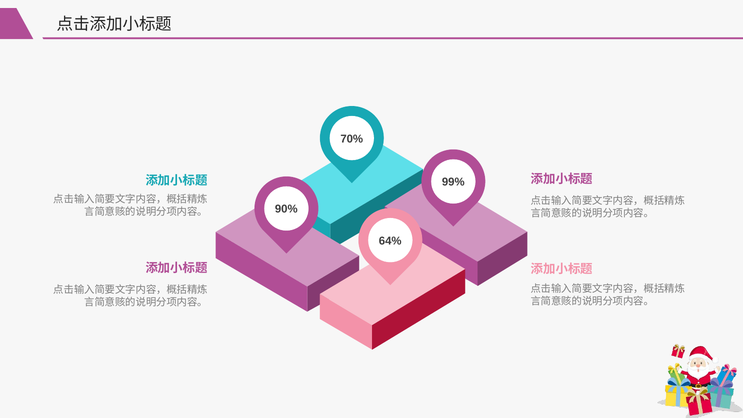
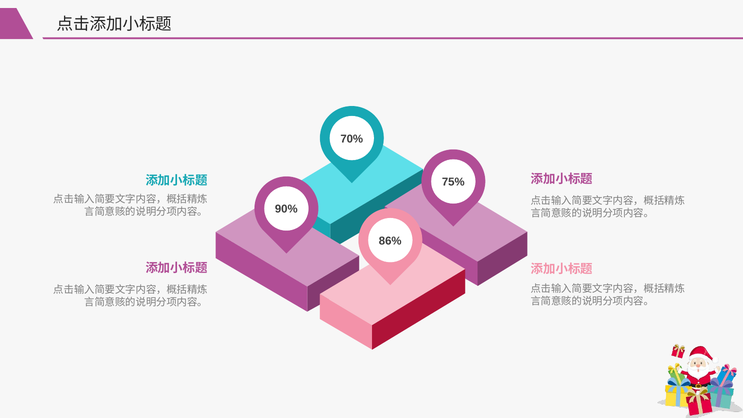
99%: 99% -> 75%
64%: 64% -> 86%
